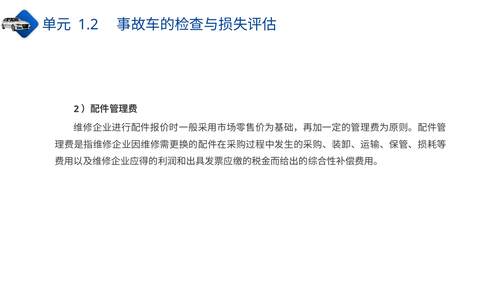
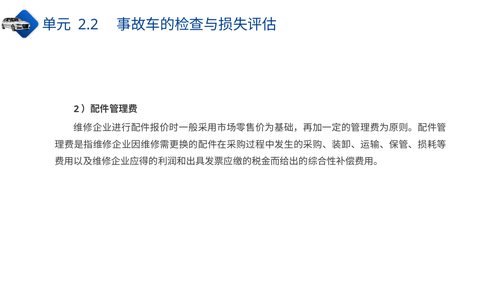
1.2: 1.2 -> 2.2
